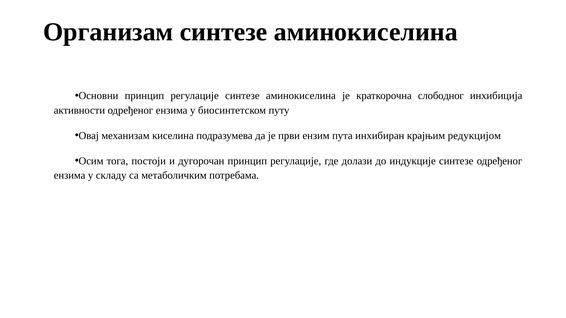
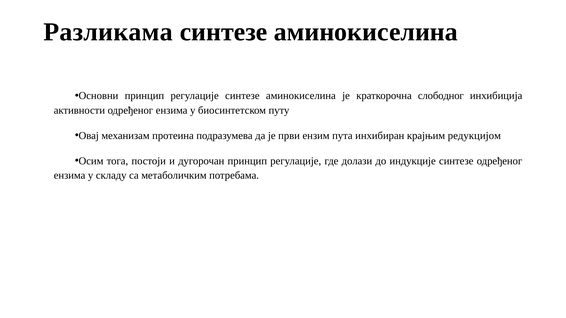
Организам: Организам -> Разликама
киселина: киселина -> протеина
